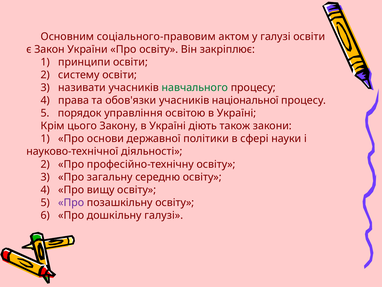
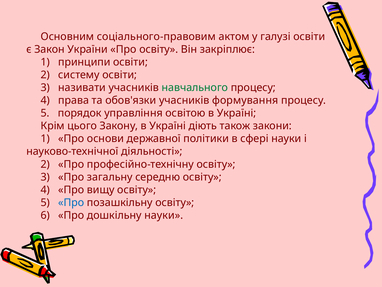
національної: національної -> формування
Про at (71, 202) colour: purple -> blue
дошкільну галузі: галузі -> науки
